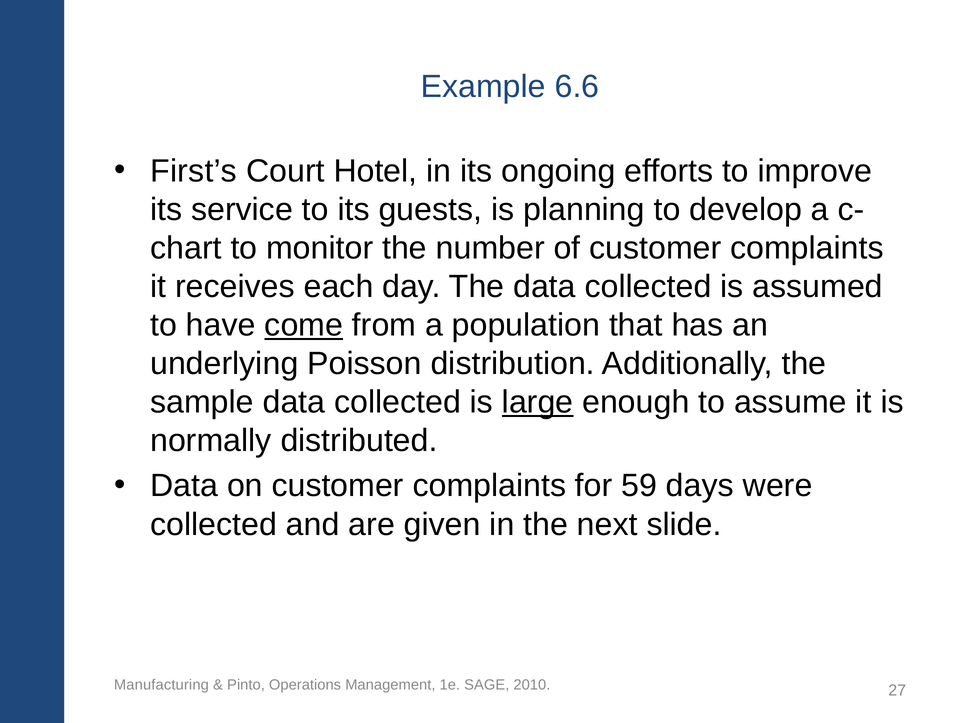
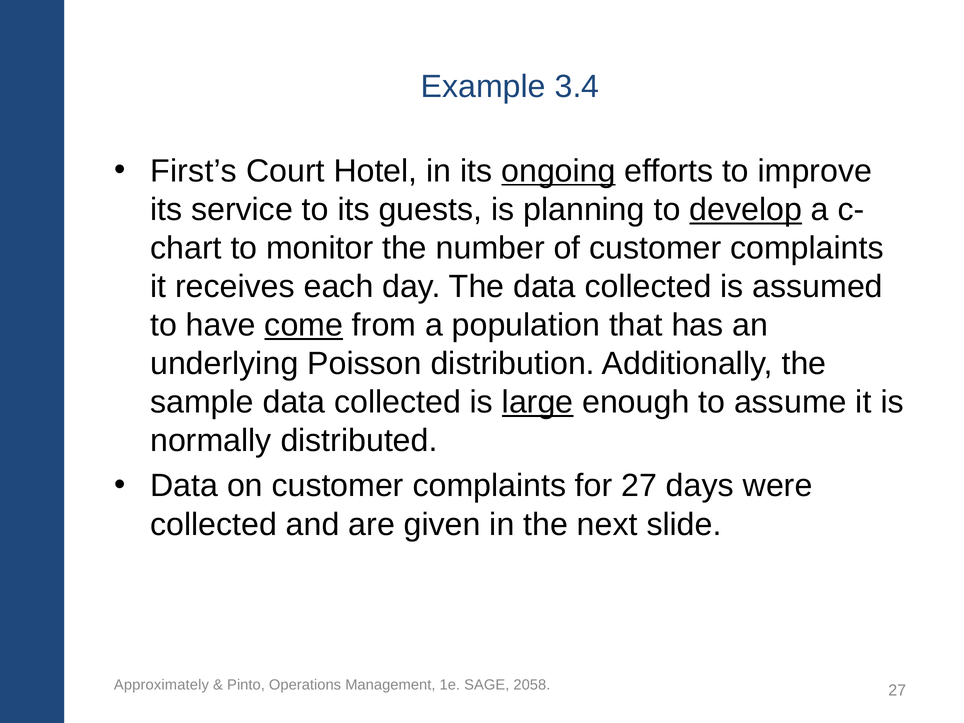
6.6: 6.6 -> 3.4
ongoing underline: none -> present
develop underline: none -> present
for 59: 59 -> 27
Manufacturing: Manufacturing -> Approximately
2010: 2010 -> 2058
